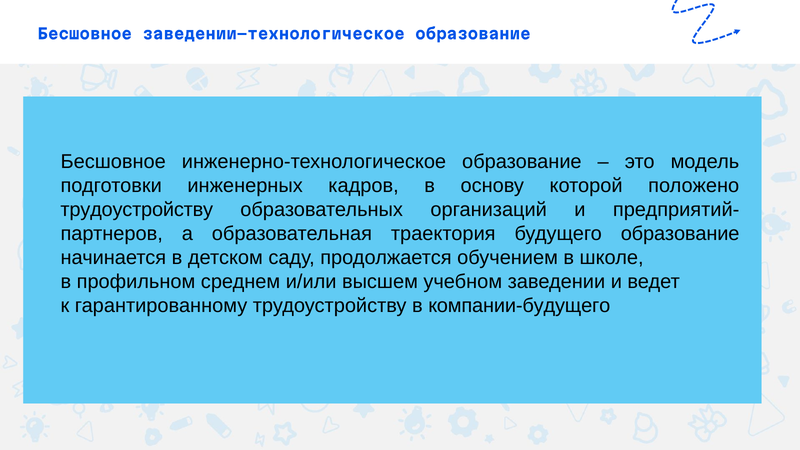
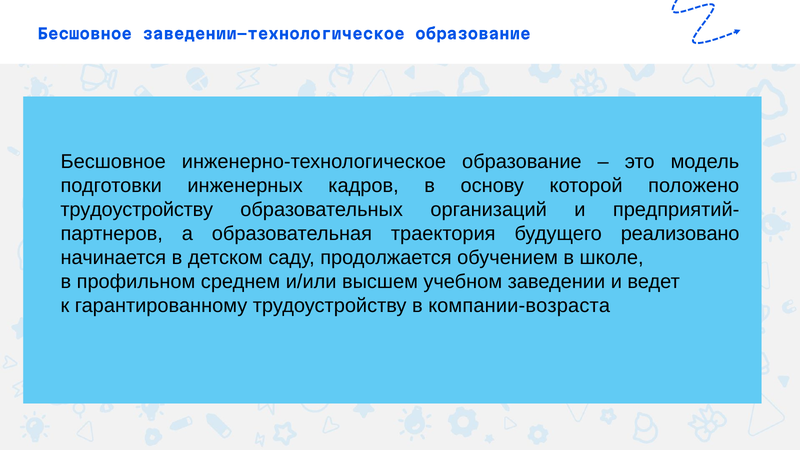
будущего образование: образование -> реализовано
компании-будущего: компании-будущего -> компании-возраста
